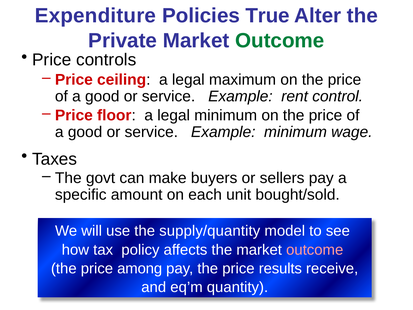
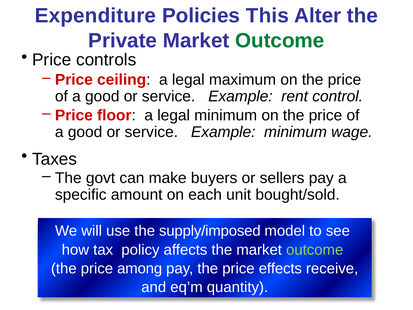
True: True -> This
supply/quantity: supply/quantity -> supply/imposed
outcome at (315, 250) colour: pink -> light green
results: results -> effects
